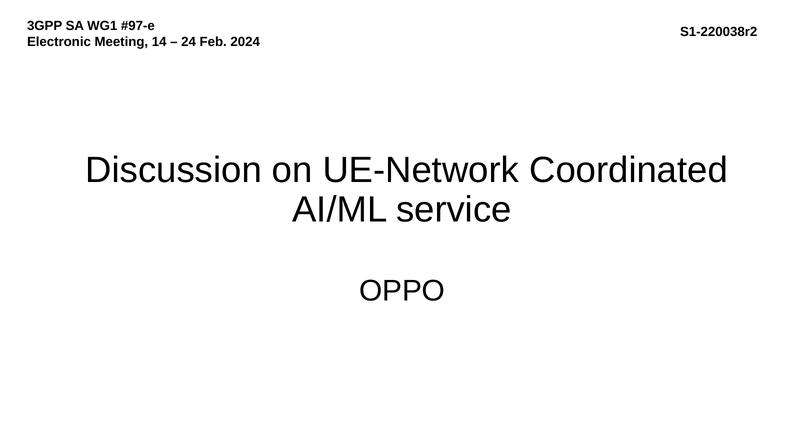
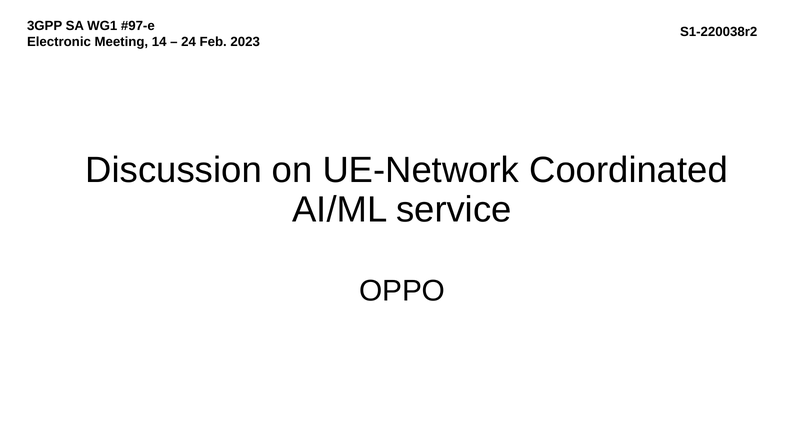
2024: 2024 -> 2023
